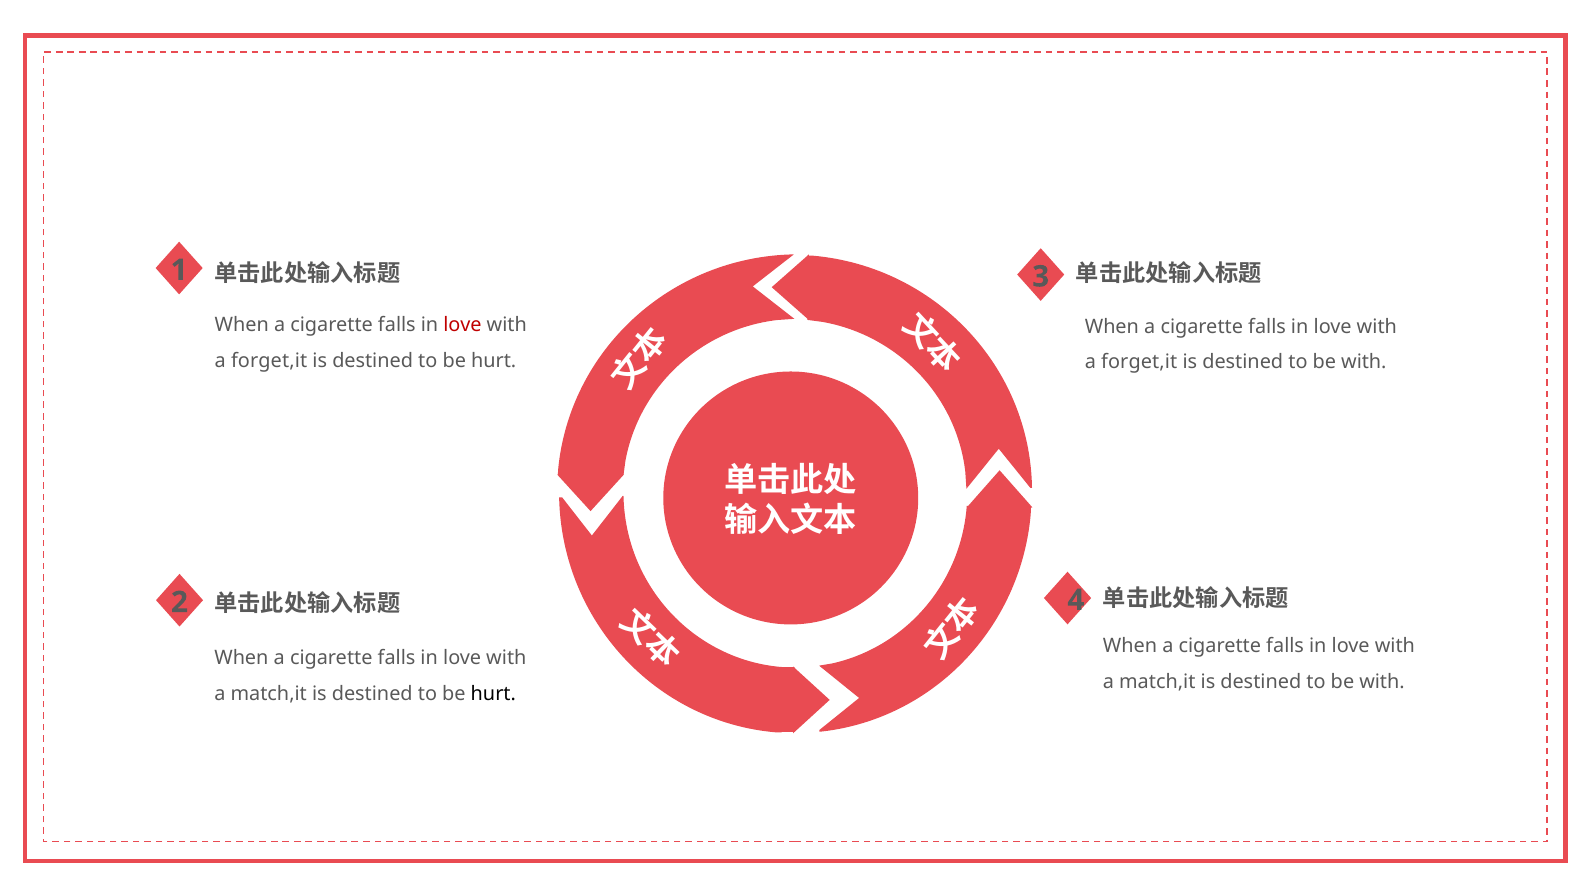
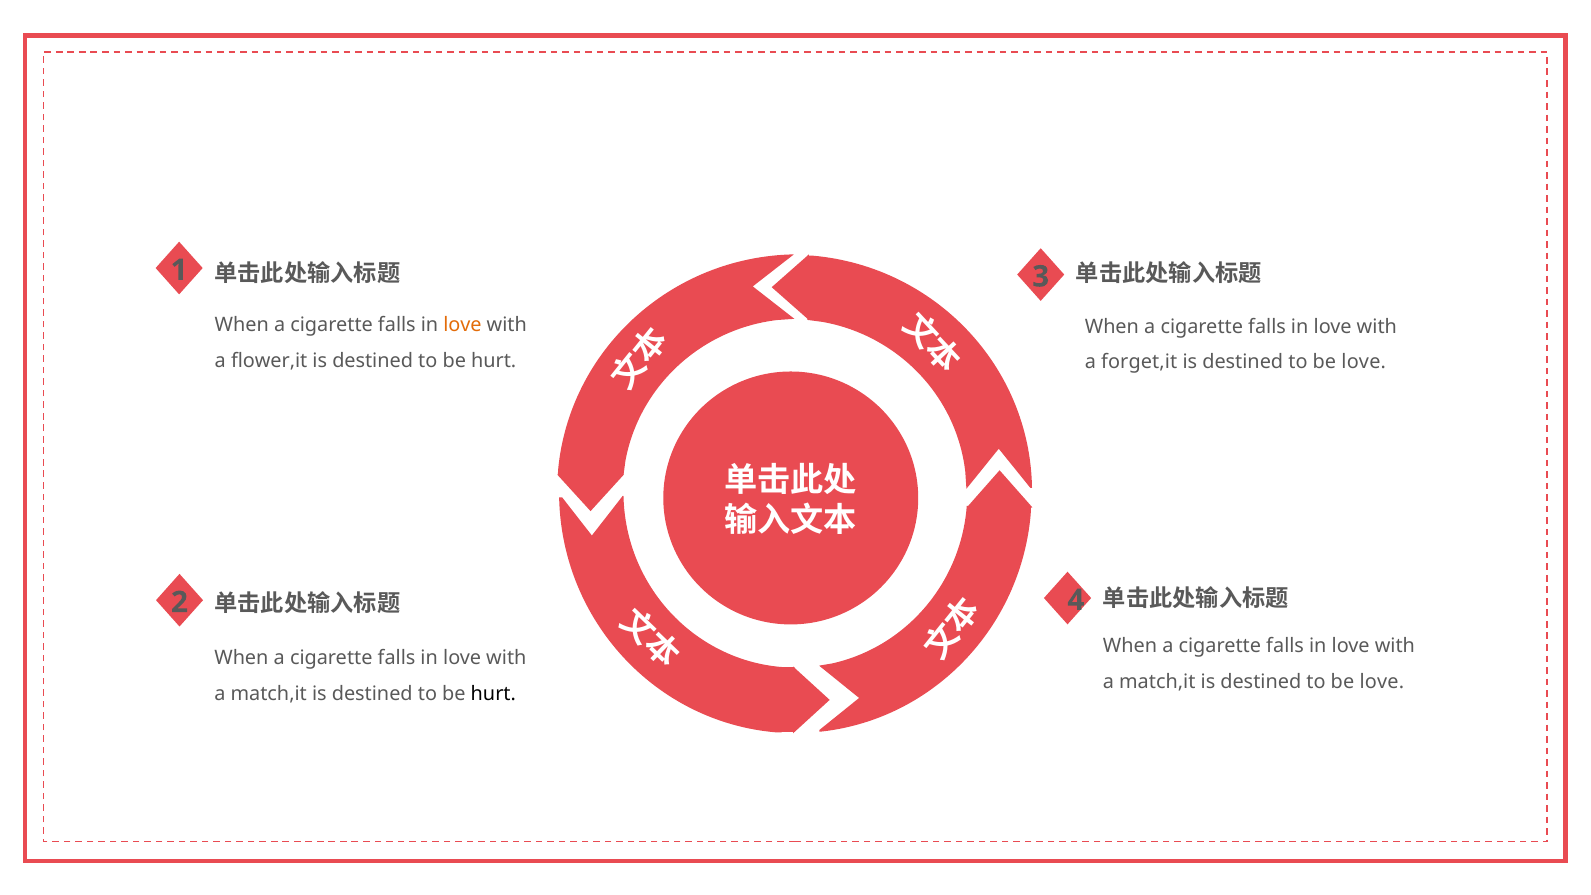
love at (463, 325) colour: red -> orange
forget,it at (269, 361): forget,it -> flower,it
with at (1364, 362): with -> love
with at (1382, 682): with -> love
